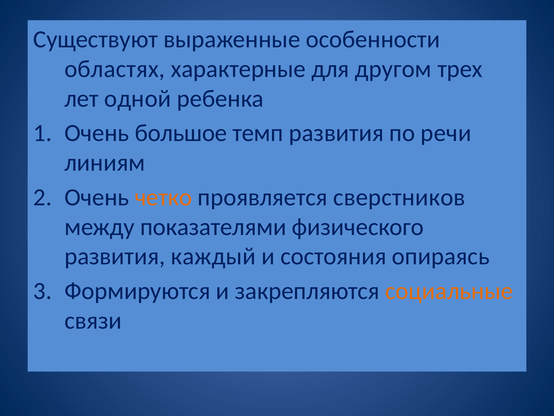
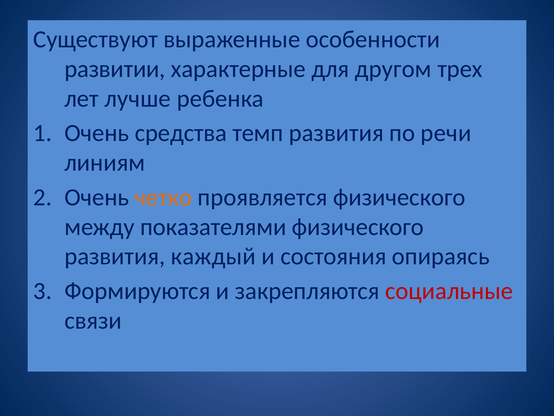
областях: областях -> развитии
одной: одной -> лучше
большое: большое -> средства
проявляется сверстников: сверстников -> физического
социальные colour: orange -> red
